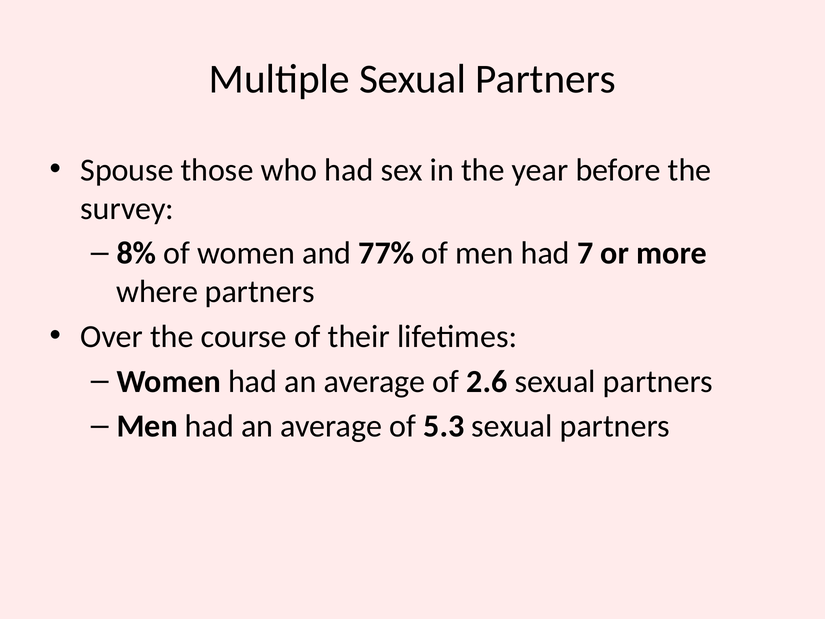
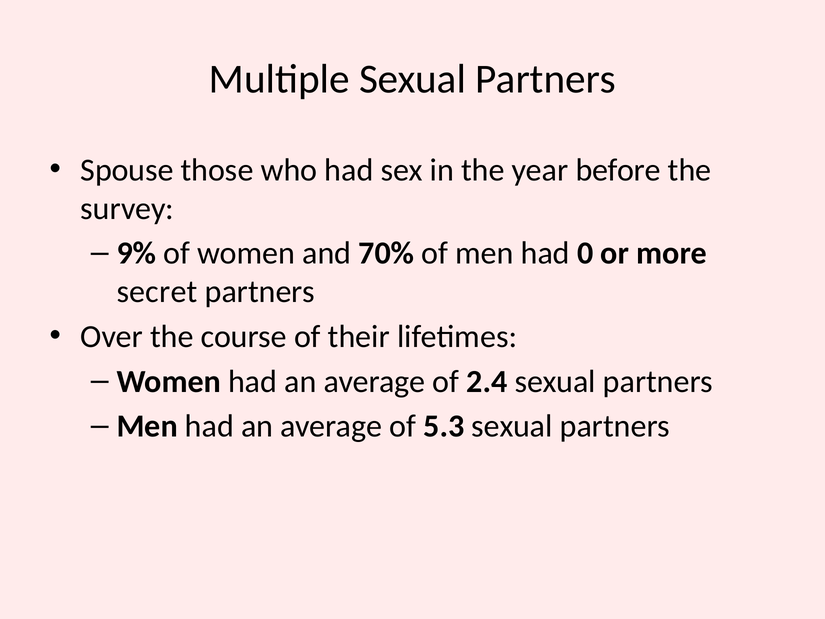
8%: 8% -> 9%
77%: 77% -> 70%
7: 7 -> 0
where: where -> secret
2.6: 2.6 -> 2.4
